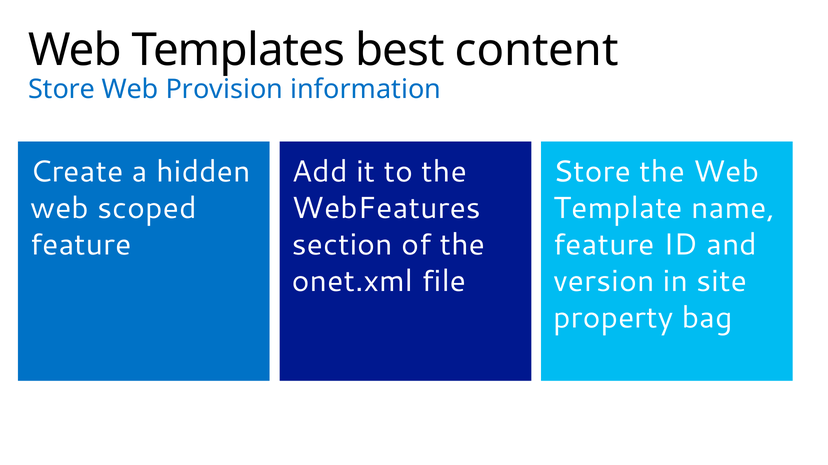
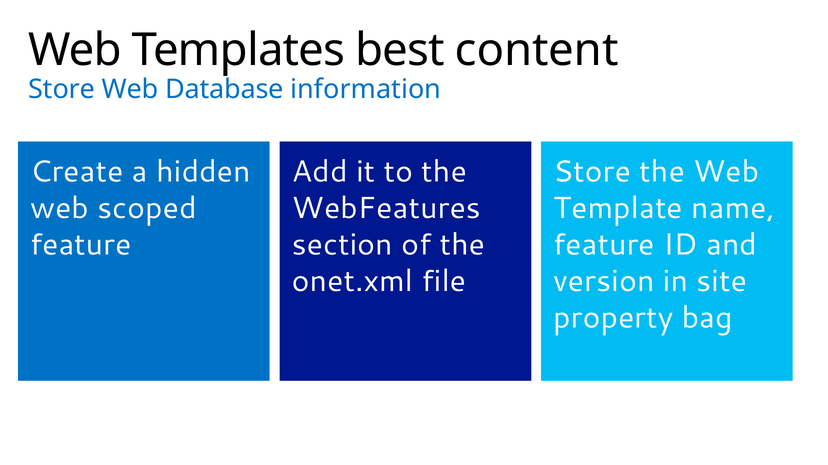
Provision: Provision -> Database
